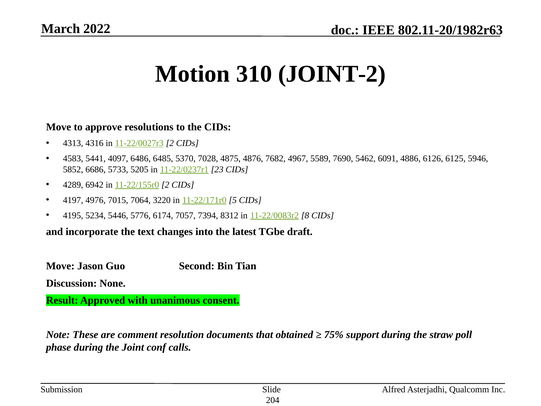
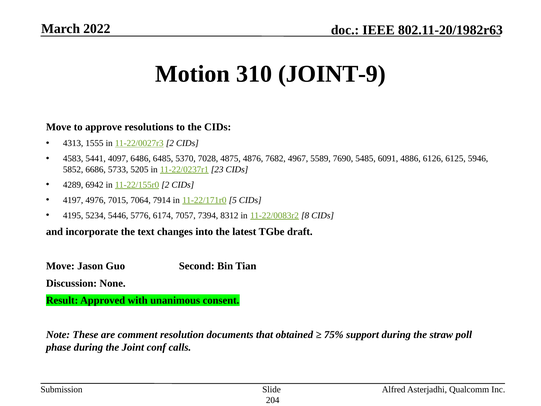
JOINT-2: JOINT-2 -> JOINT-9
4316: 4316 -> 1555
5462: 5462 -> 5485
3220: 3220 -> 7914
